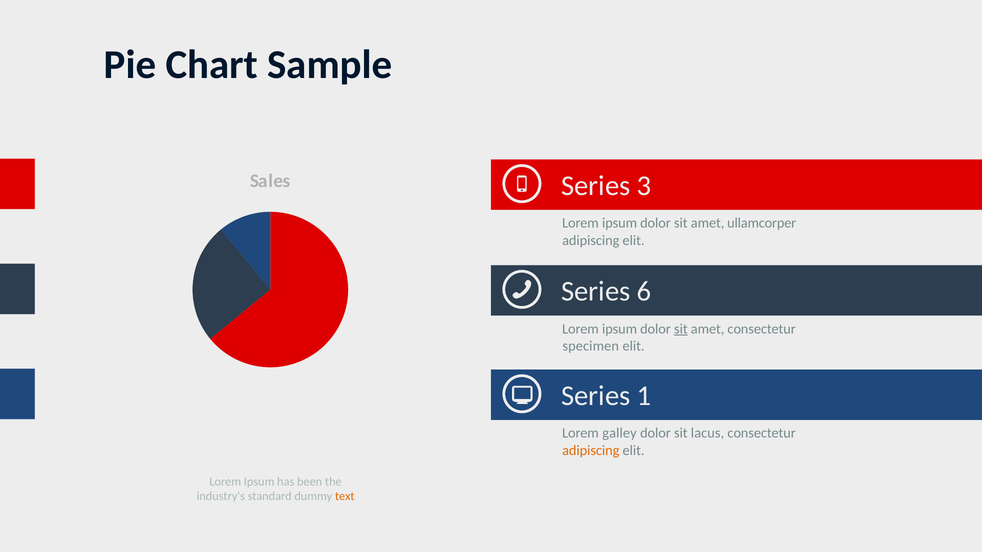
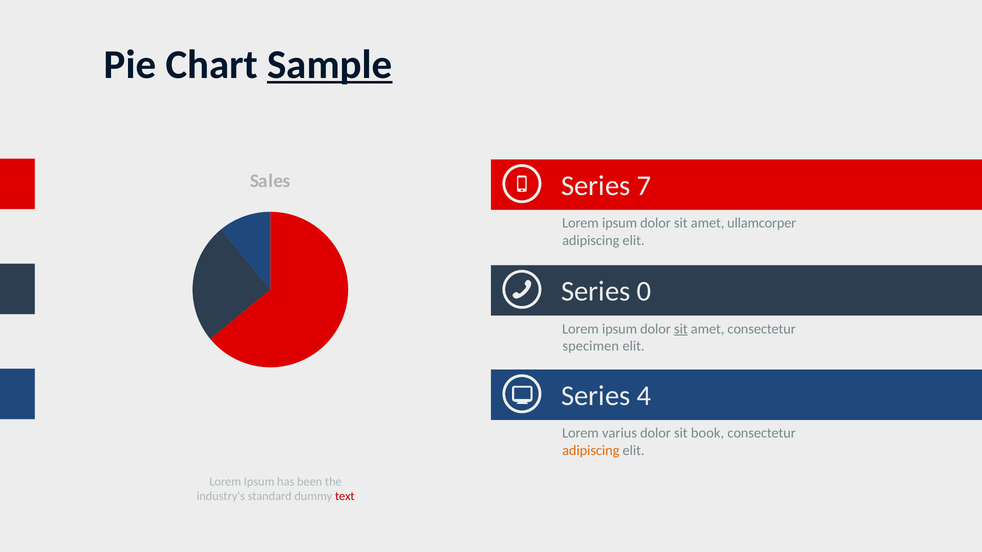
Sample underline: none -> present
3: 3 -> 7
6: 6 -> 0
1: 1 -> 4
galley: galley -> varius
lacus: lacus -> book
text colour: orange -> red
